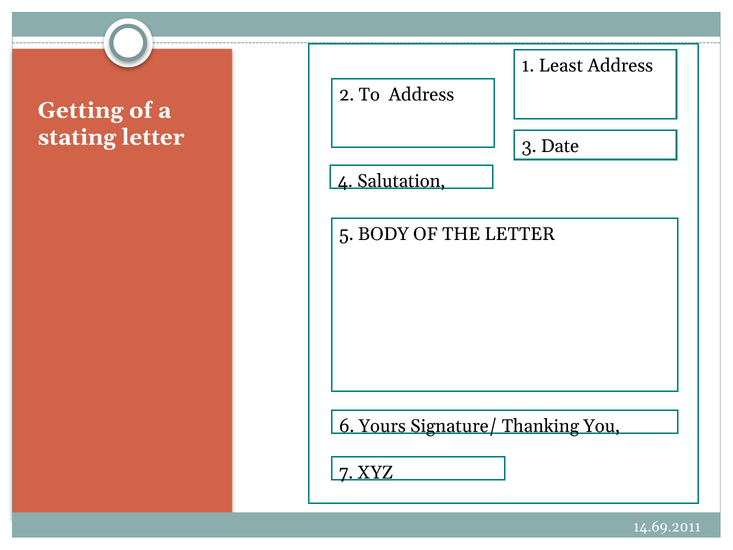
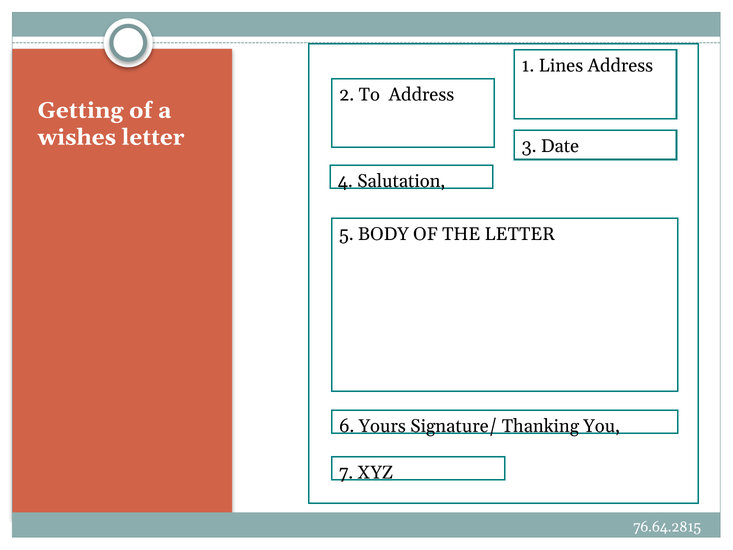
Least: Least -> Lines
stating: stating -> wishes
14.69.2011: 14.69.2011 -> 76.64.2815
